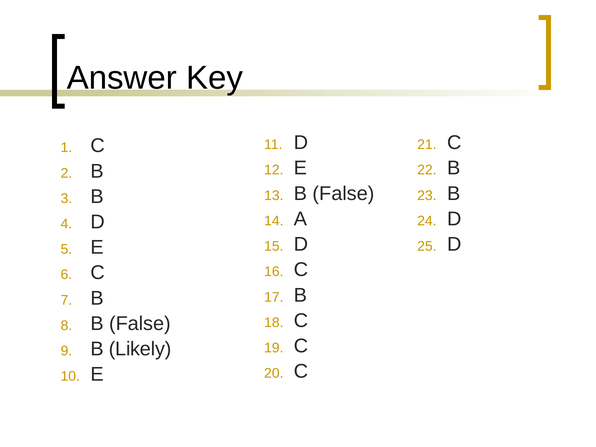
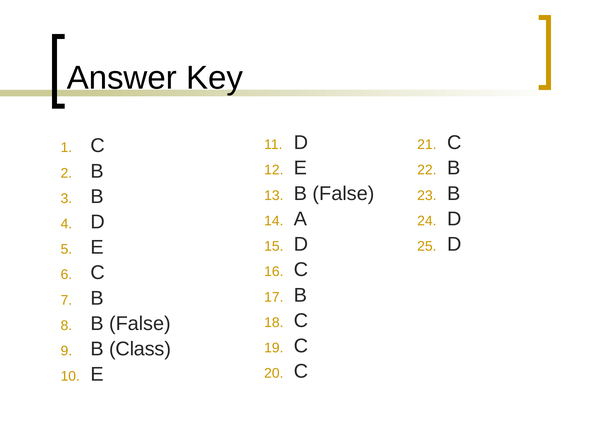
Likely: Likely -> Class
